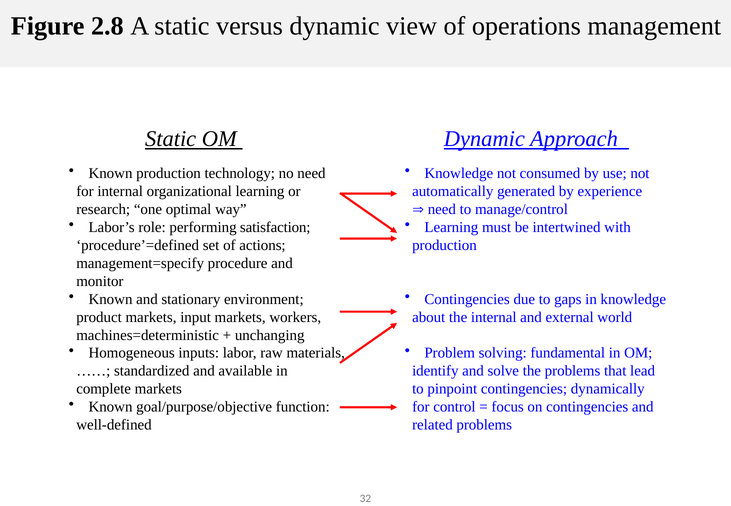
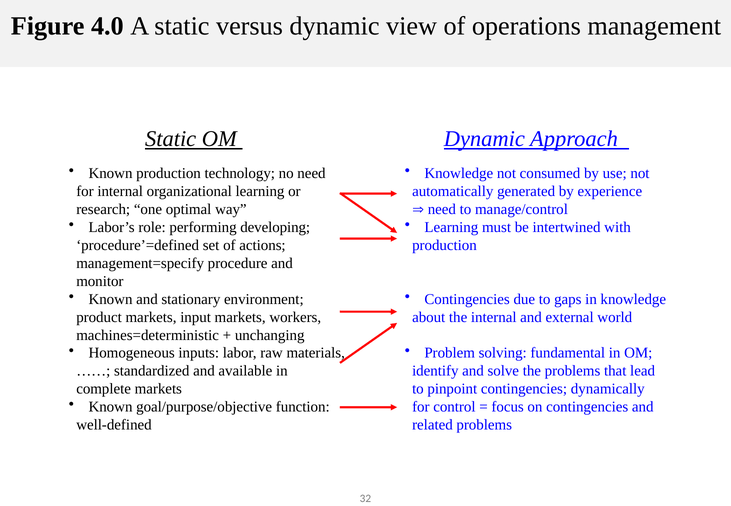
2.8: 2.8 -> 4.0
satisfaction: satisfaction -> developing
